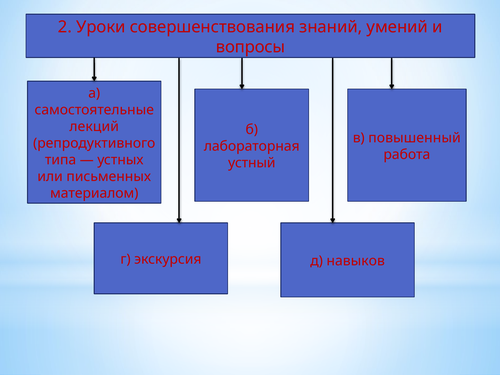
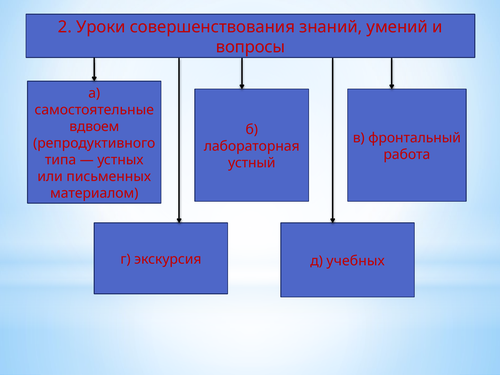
лекций: лекций -> вдвоем
повышенный: повышенный -> фронтальный
навыков: навыков -> учебных
